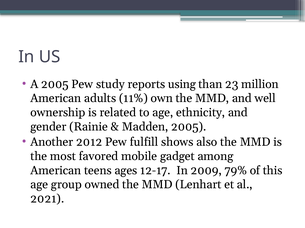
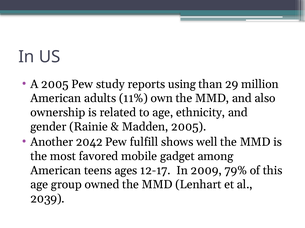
23: 23 -> 29
well: well -> also
2012: 2012 -> 2042
also: also -> well
2021: 2021 -> 2039
